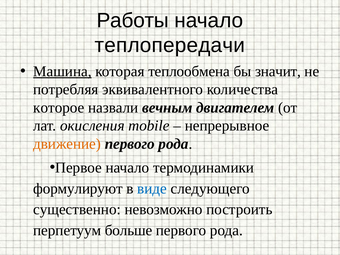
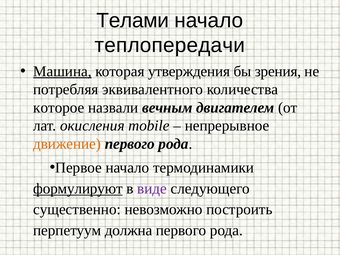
Работы: Работы -> Телами
теплообмена: теплообмена -> утверждения
значит: значит -> зрения
формулируют underline: none -> present
виде colour: blue -> purple
больше: больше -> должна
